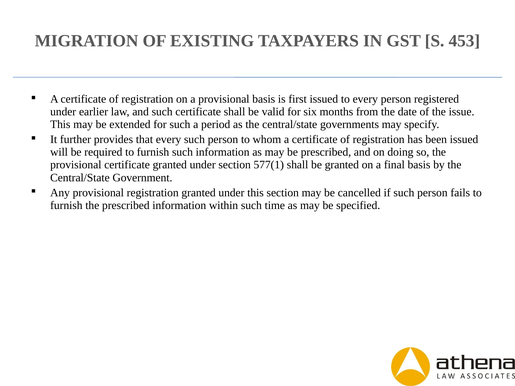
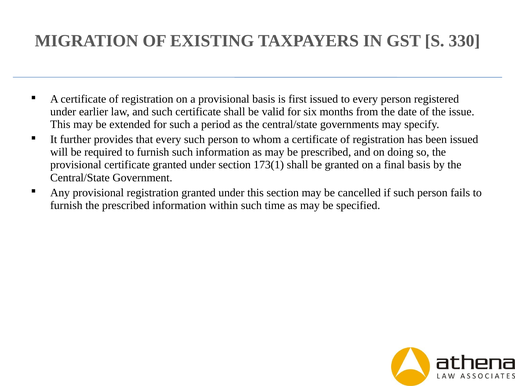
453: 453 -> 330
577(1: 577(1 -> 173(1
